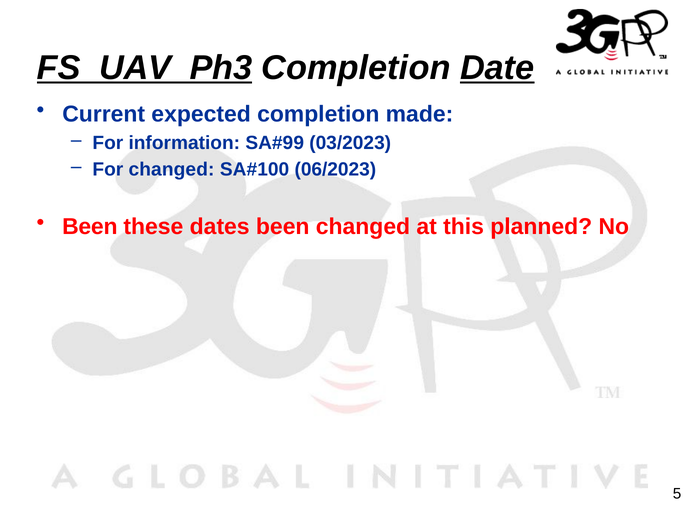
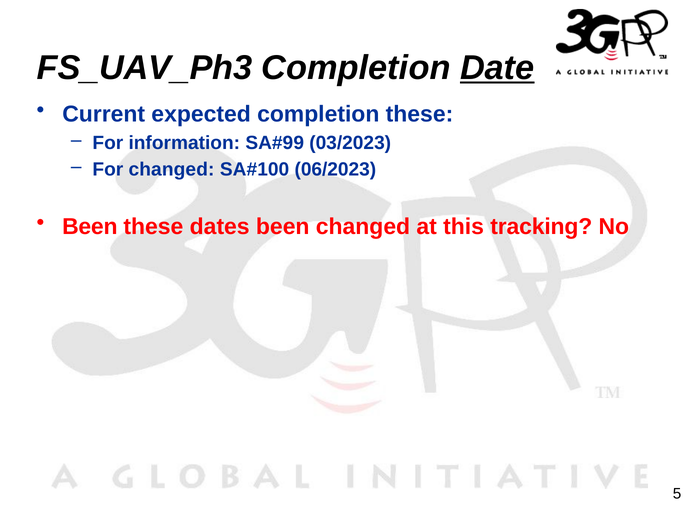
FS_UAV_Ph3 underline: present -> none
completion made: made -> these
planned: planned -> tracking
